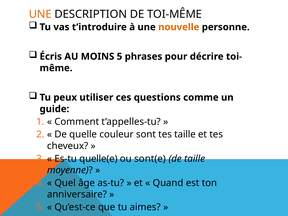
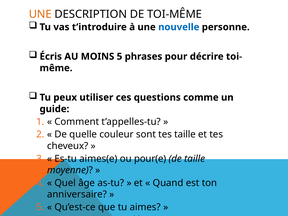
nouvelle colour: orange -> blue
quelle(e: quelle(e -> aimes(e
sont(e: sont(e -> pour(e
